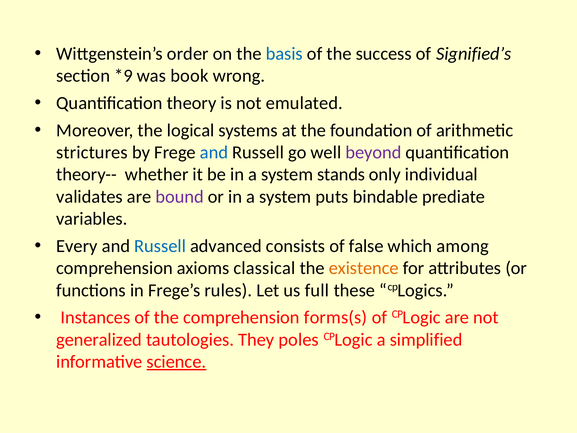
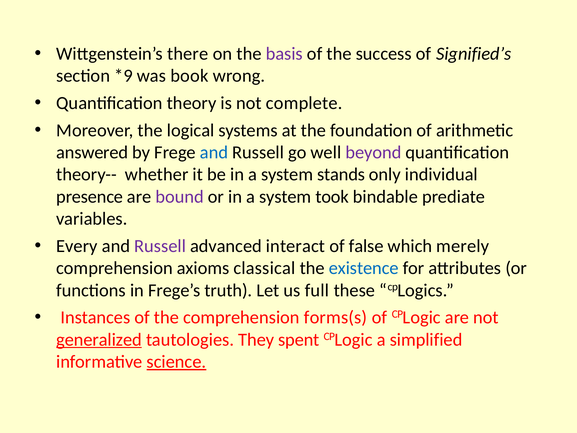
order: order -> there
basis colour: blue -> purple
emulated: emulated -> complete
strictures: strictures -> answered
validates: validates -> presence
puts: puts -> took
Russell at (160, 246) colour: blue -> purple
consists: consists -> interact
among: among -> merely
existence colour: orange -> blue
rules: rules -> truth
generalized underline: none -> present
poles: poles -> spent
